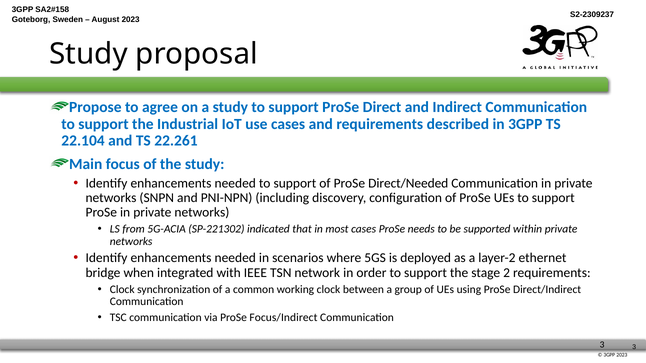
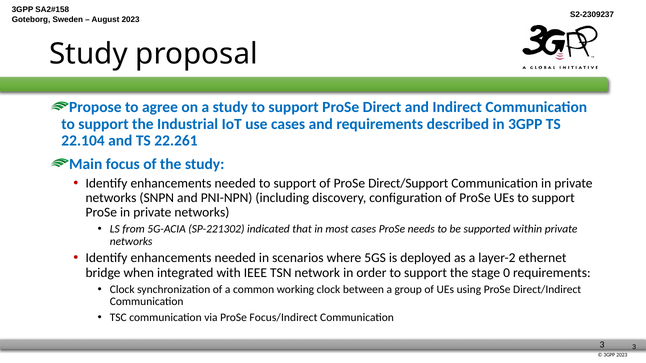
Direct/Needed: Direct/Needed -> Direct/Support
2: 2 -> 0
